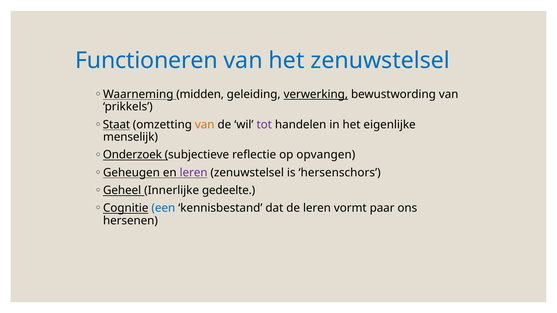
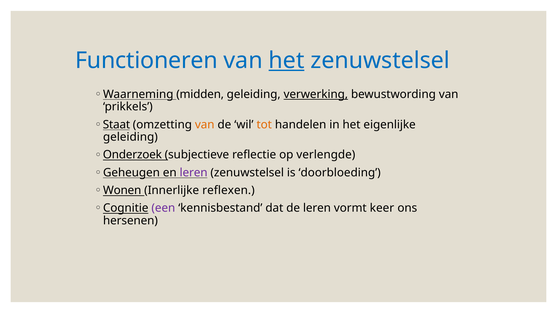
het at (287, 61) underline: none -> present
tot colour: purple -> orange
menselijk at (130, 137): menselijk -> geleiding
opvangen: opvangen -> verlengde
hersenschors: hersenschors -> doorbloeding
Geheel: Geheel -> Wonen
gedeelte: gedeelte -> reflexen
een colour: blue -> purple
paar: paar -> keer
